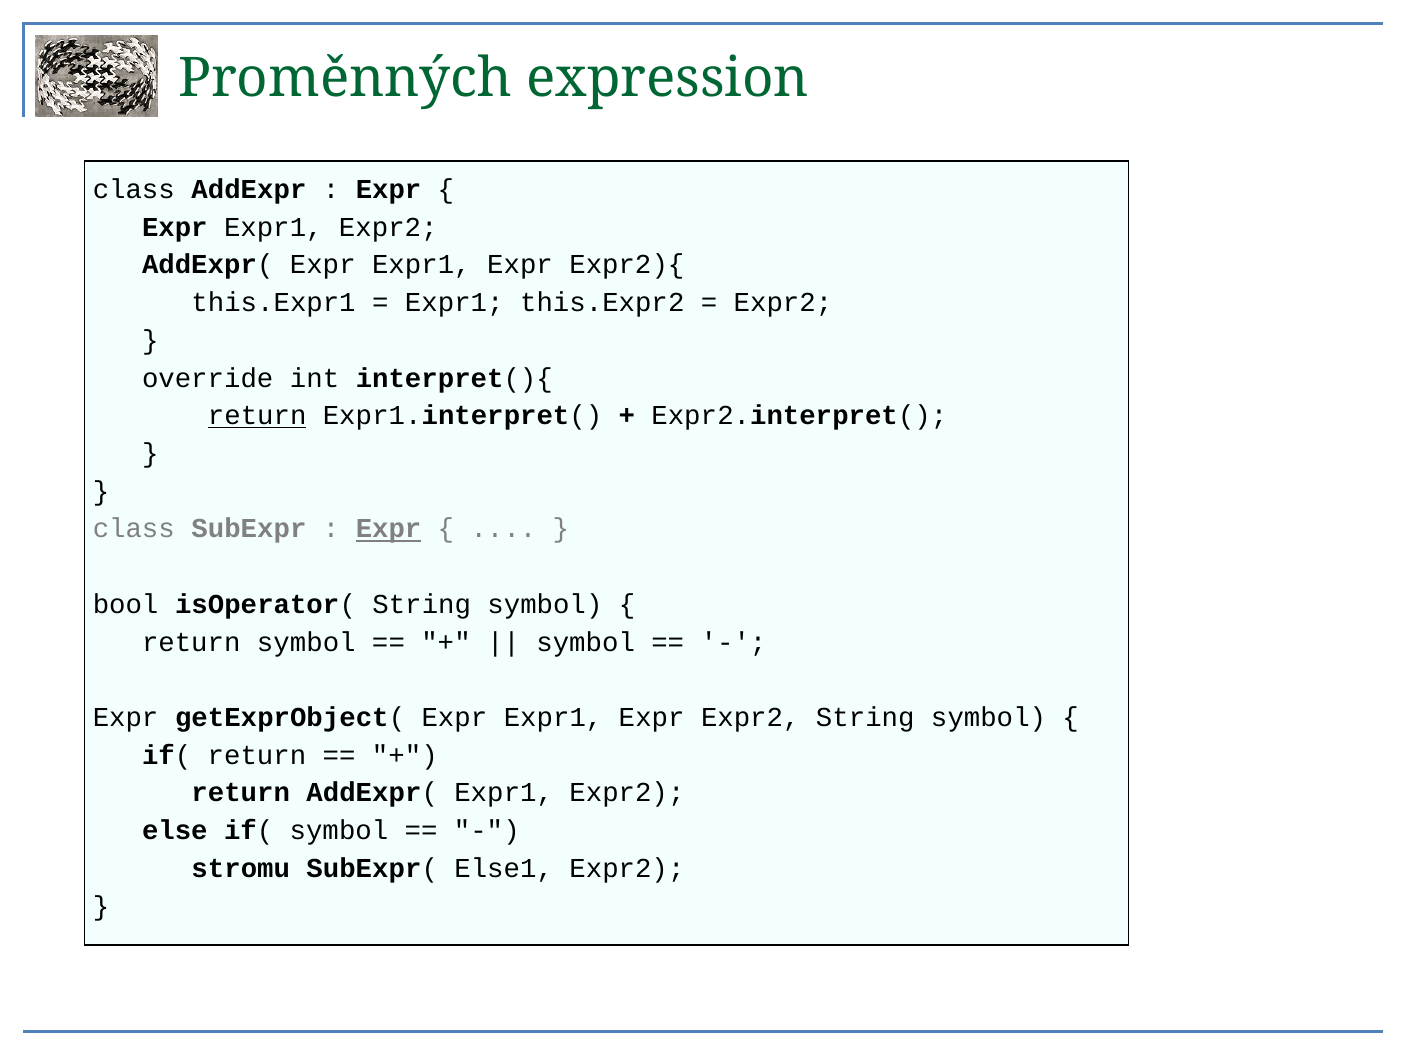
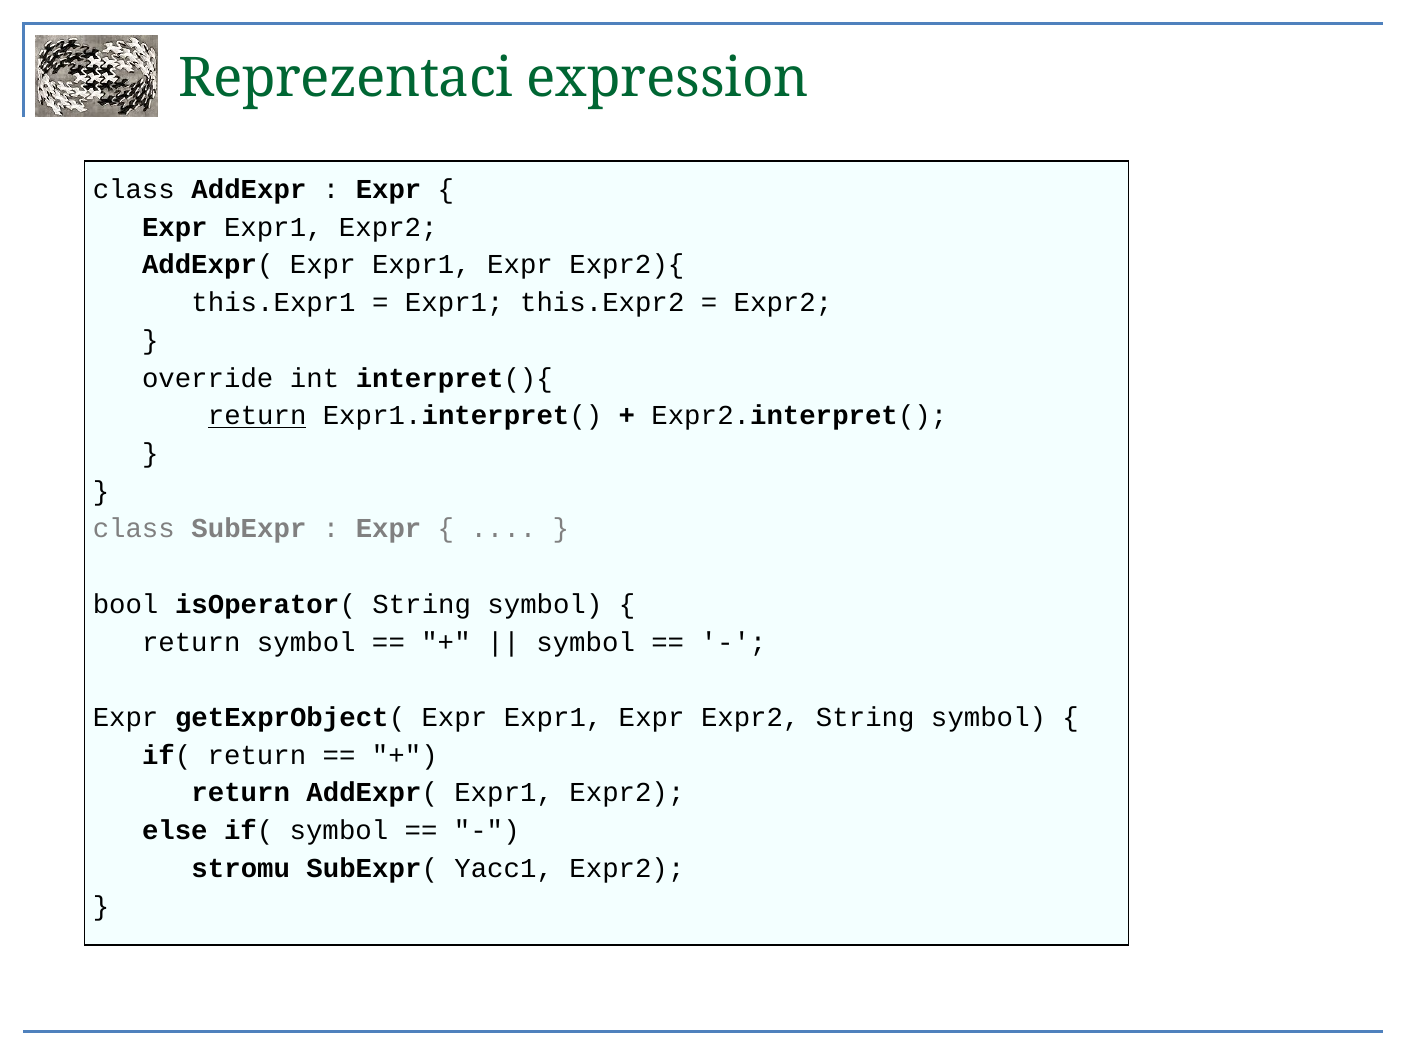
Proměnných: Proměnných -> Reprezentaci
Expr at (389, 529) underline: present -> none
Else1: Else1 -> Yacc1
